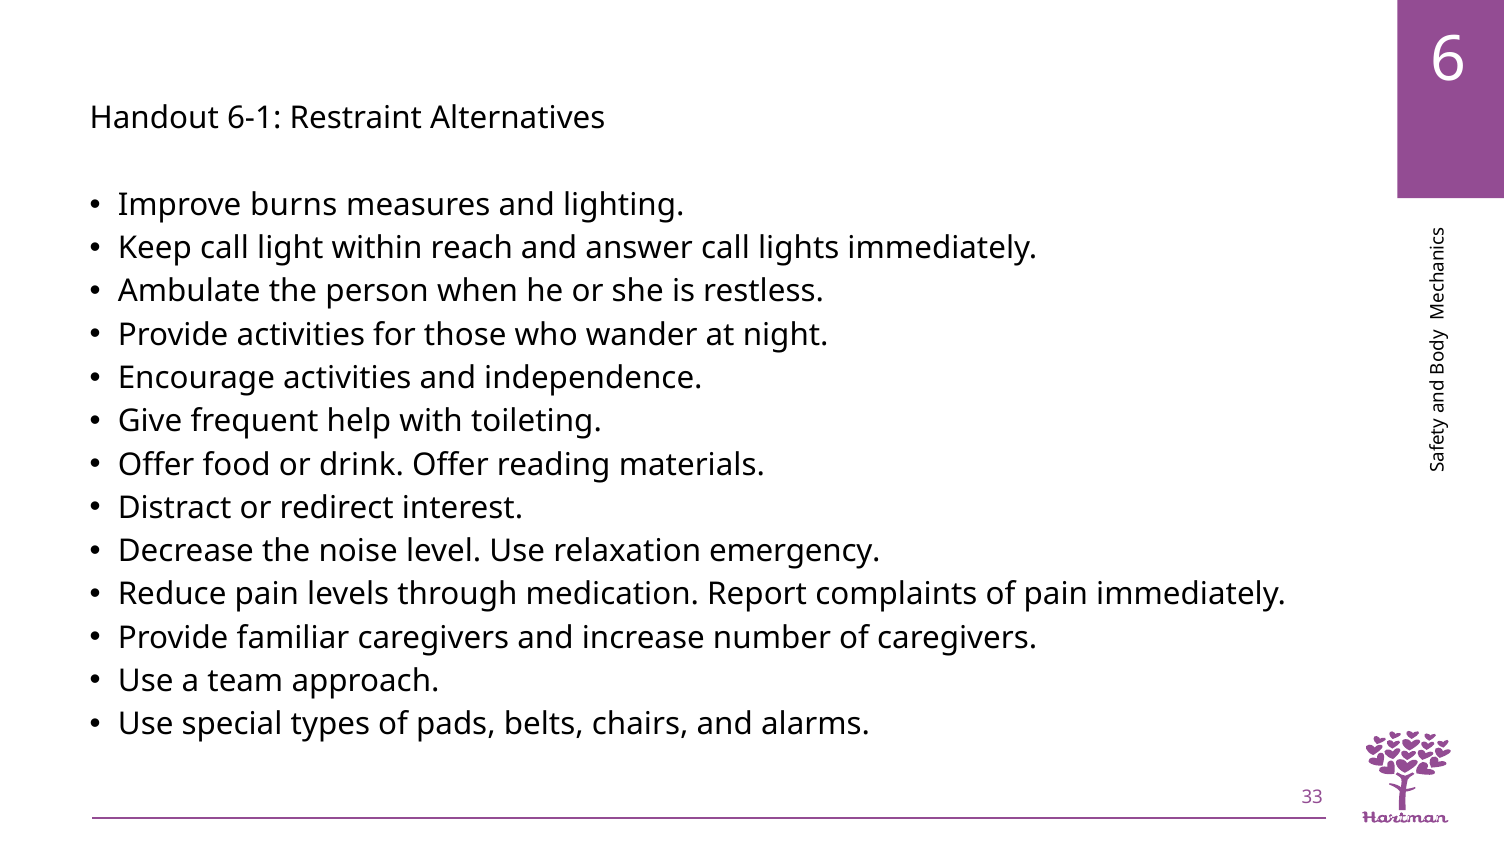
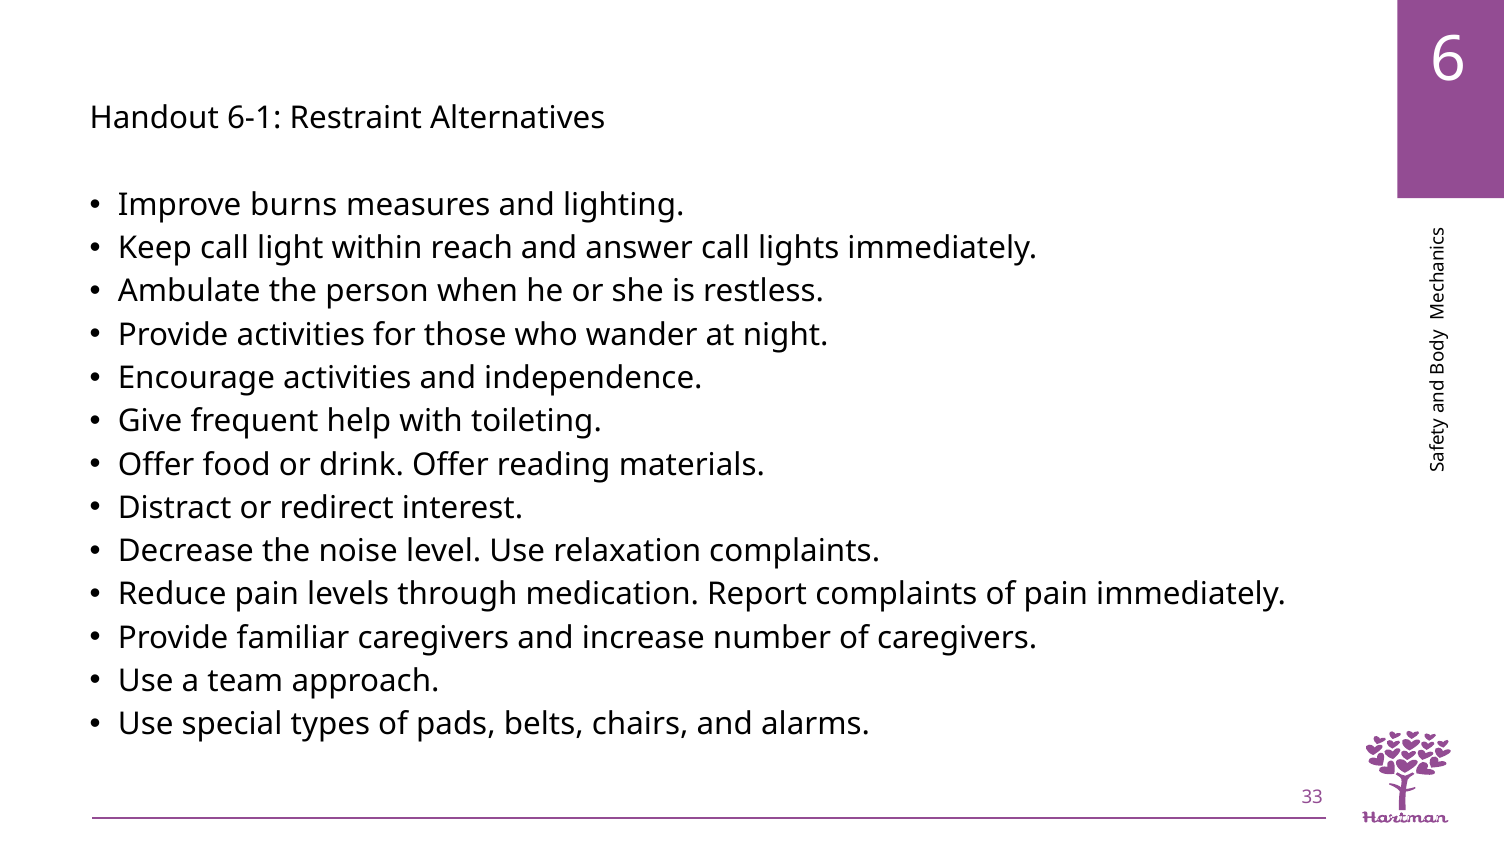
relaxation emergency: emergency -> complaints
